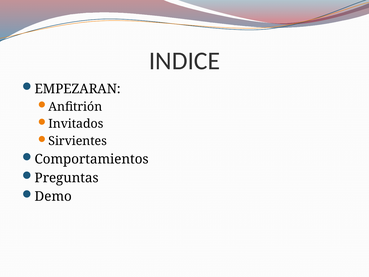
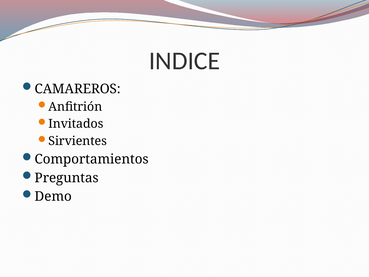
EMPEZARAN: EMPEZARAN -> CAMAREROS
